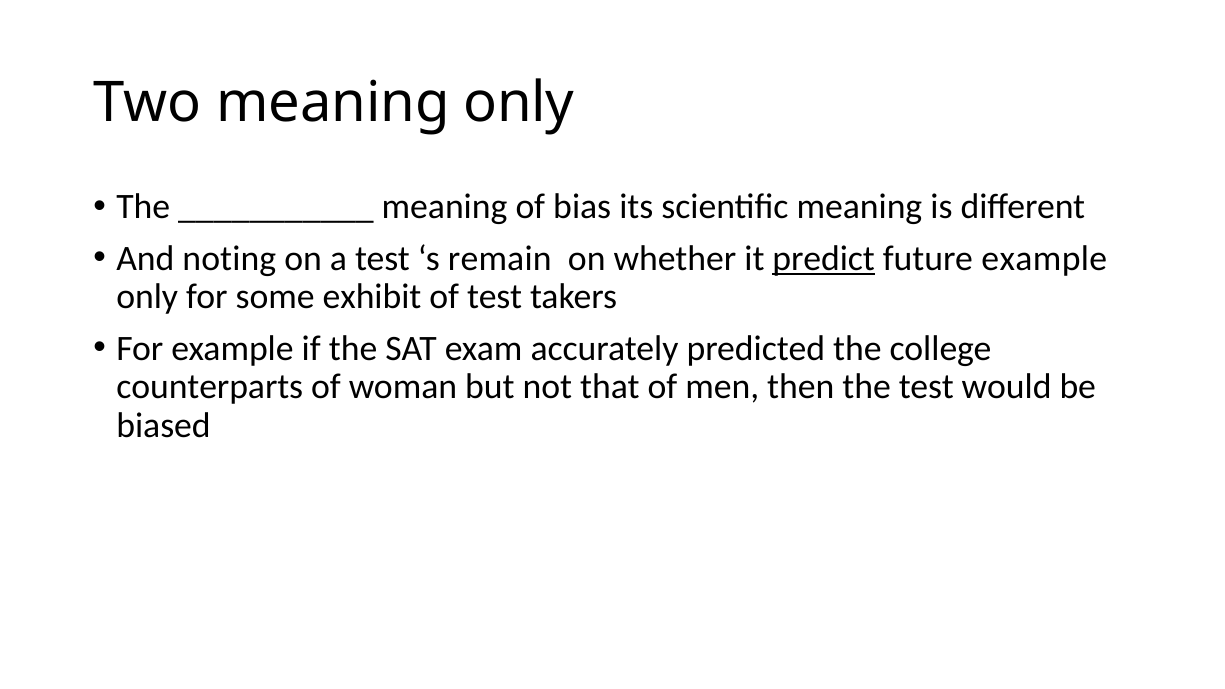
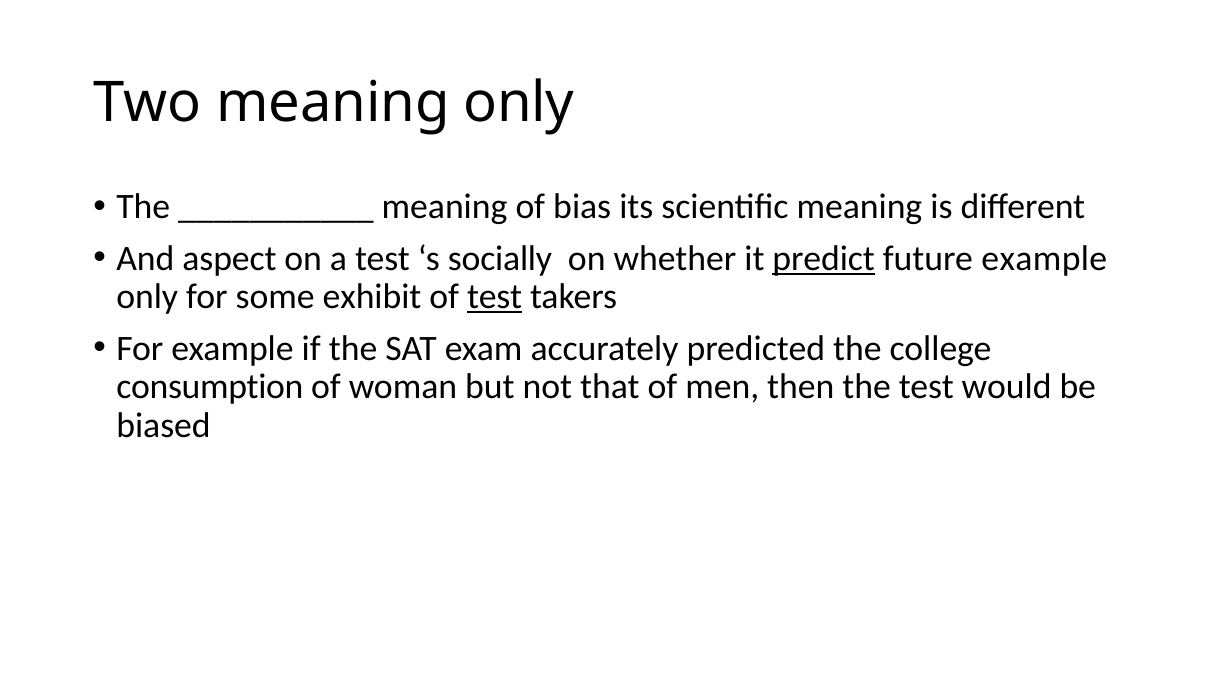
noting: noting -> aspect
remain: remain -> socially
test at (495, 297) underline: none -> present
counterparts: counterparts -> consumption
